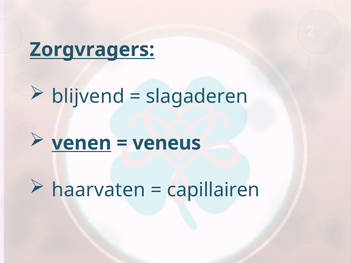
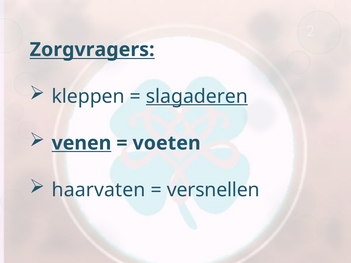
blijvend: blijvend -> kleppen
slagaderen underline: none -> present
veneus: veneus -> voeten
capillairen: capillairen -> versnellen
